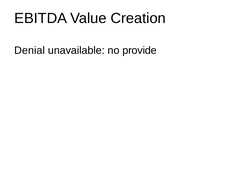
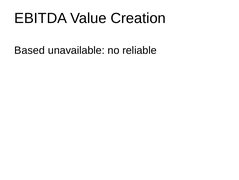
Denial: Denial -> Based
provide: provide -> reliable
